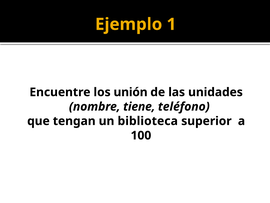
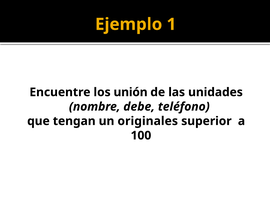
tiene: tiene -> debe
biblioteca: biblioteca -> originales
